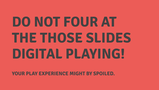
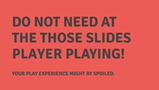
FOUR: FOUR -> NEED
DIGITAL: DIGITAL -> PLAYER
